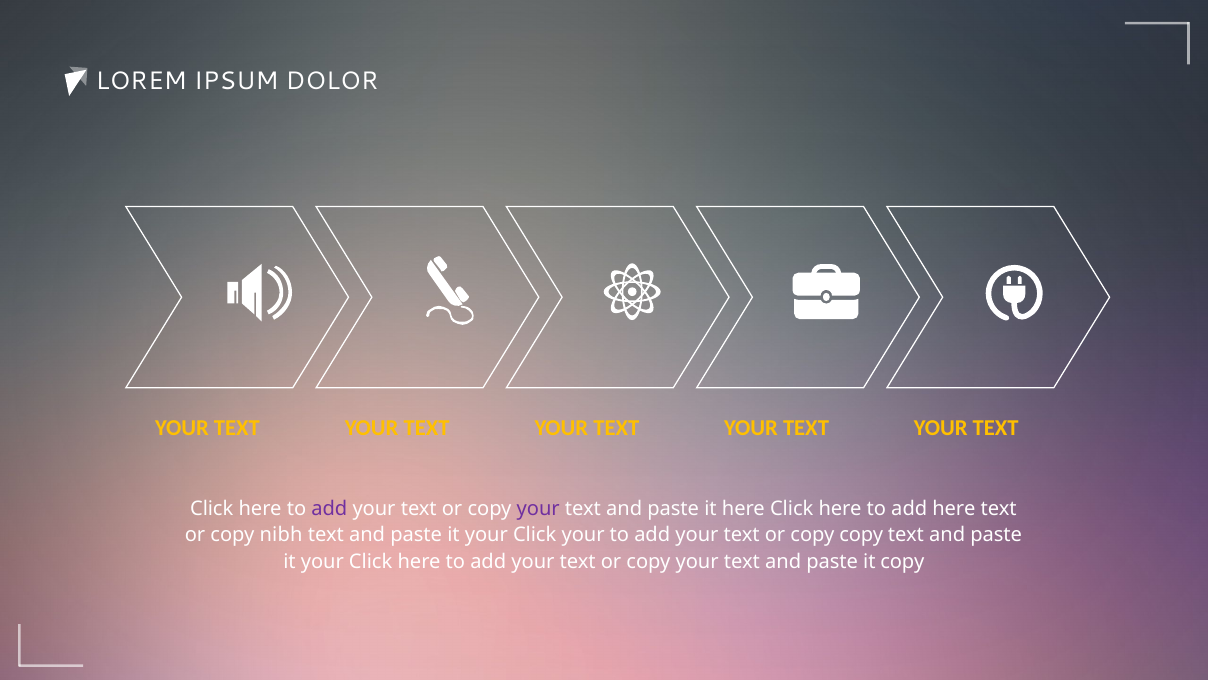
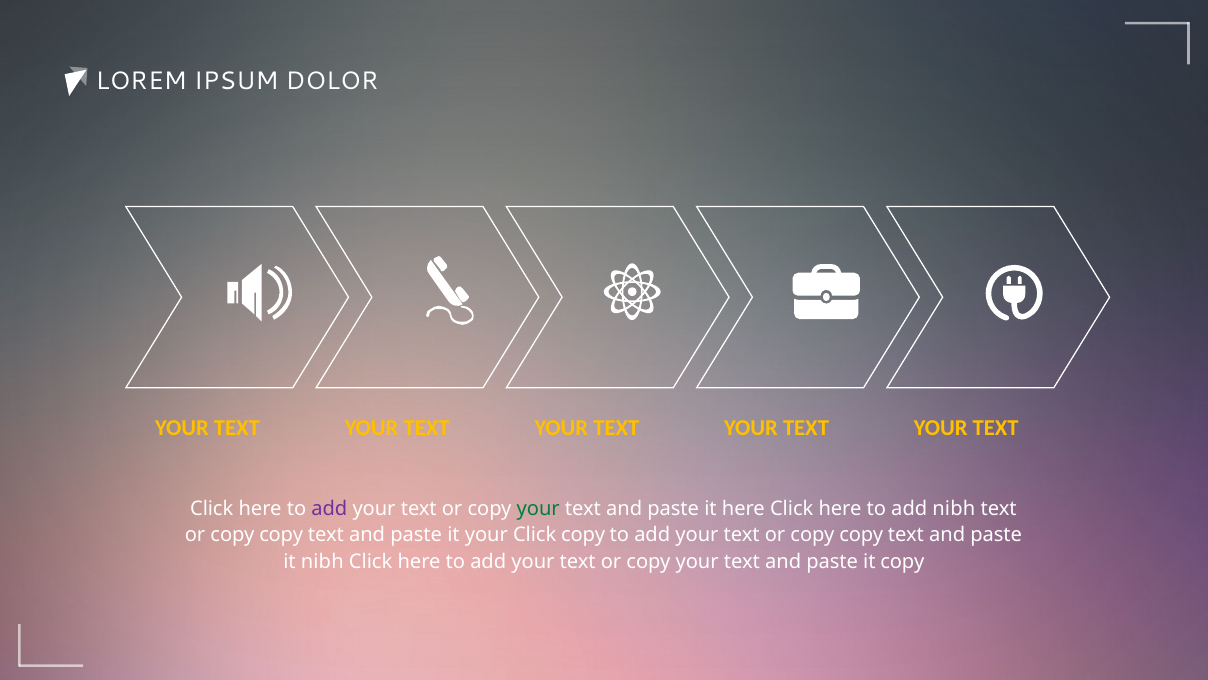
your at (538, 508) colour: purple -> green
add here: here -> nibh
nibh at (281, 535): nibh -> copy
Click your: your -> copy
your at (322, 561): your -> nibh
